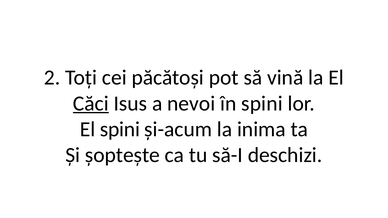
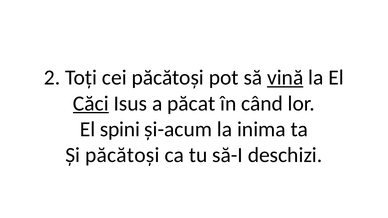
vină underline: none -> present
nevoi: nevoi -> păcat
în spini: spini -> când
Și șoptește: șoptește -> păcătoși
